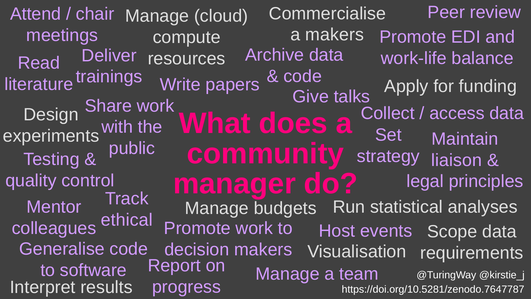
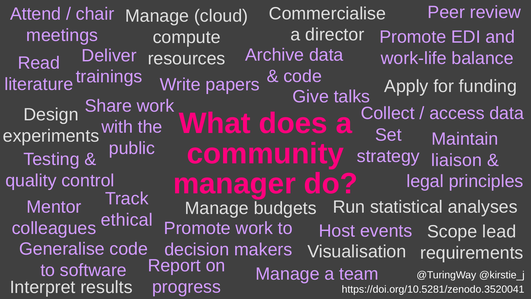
a makers: makers -> director
Scope data: data -> lead
https://doi.org/10.5281/zenodo.7647787: https://doi.org/10.5281/zenodo.7647787 -> https://doi.org/10.5281/zenodo.3520041
